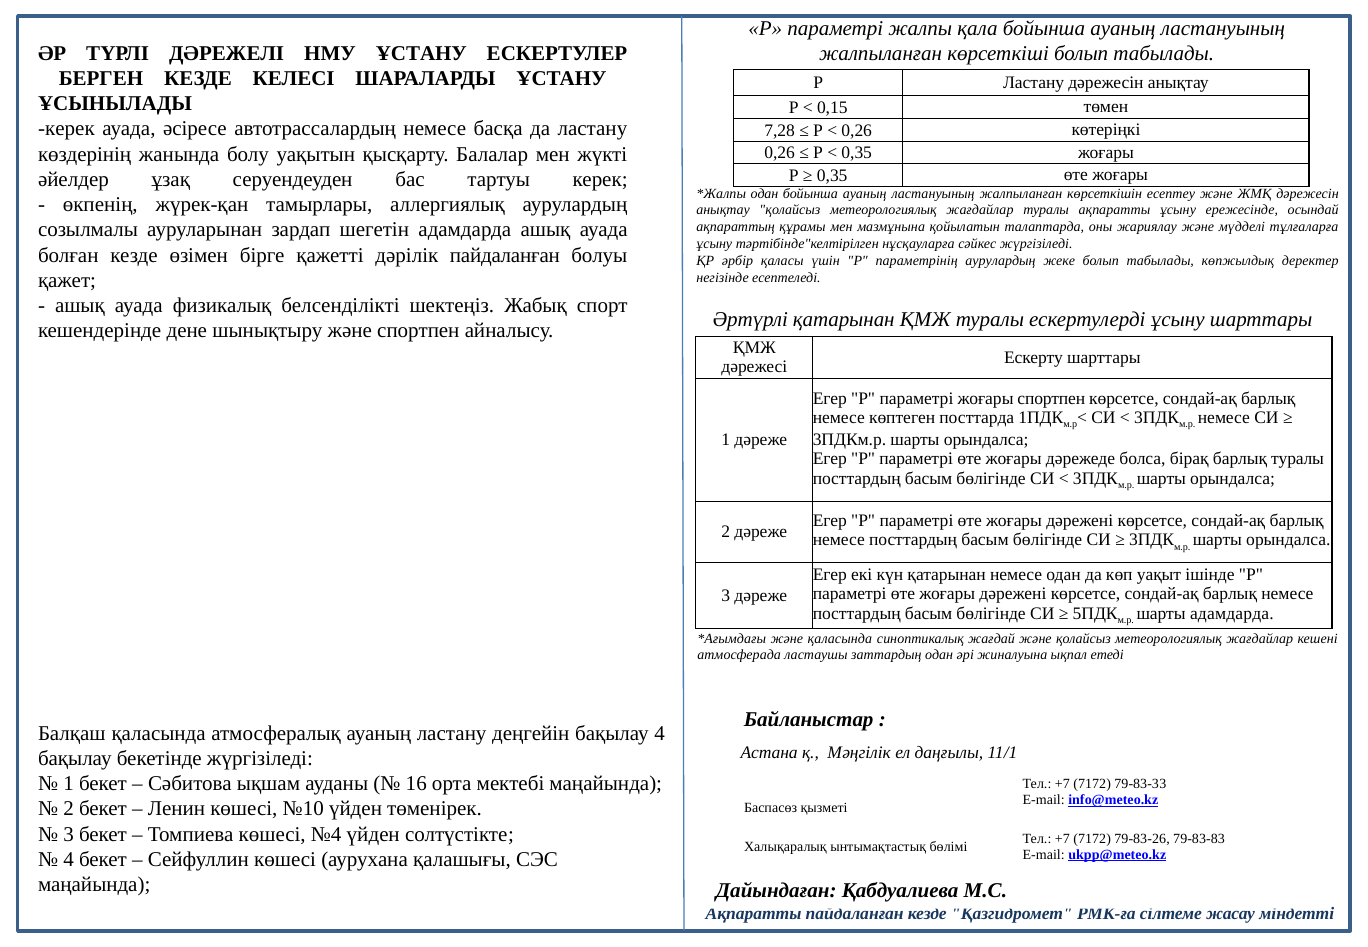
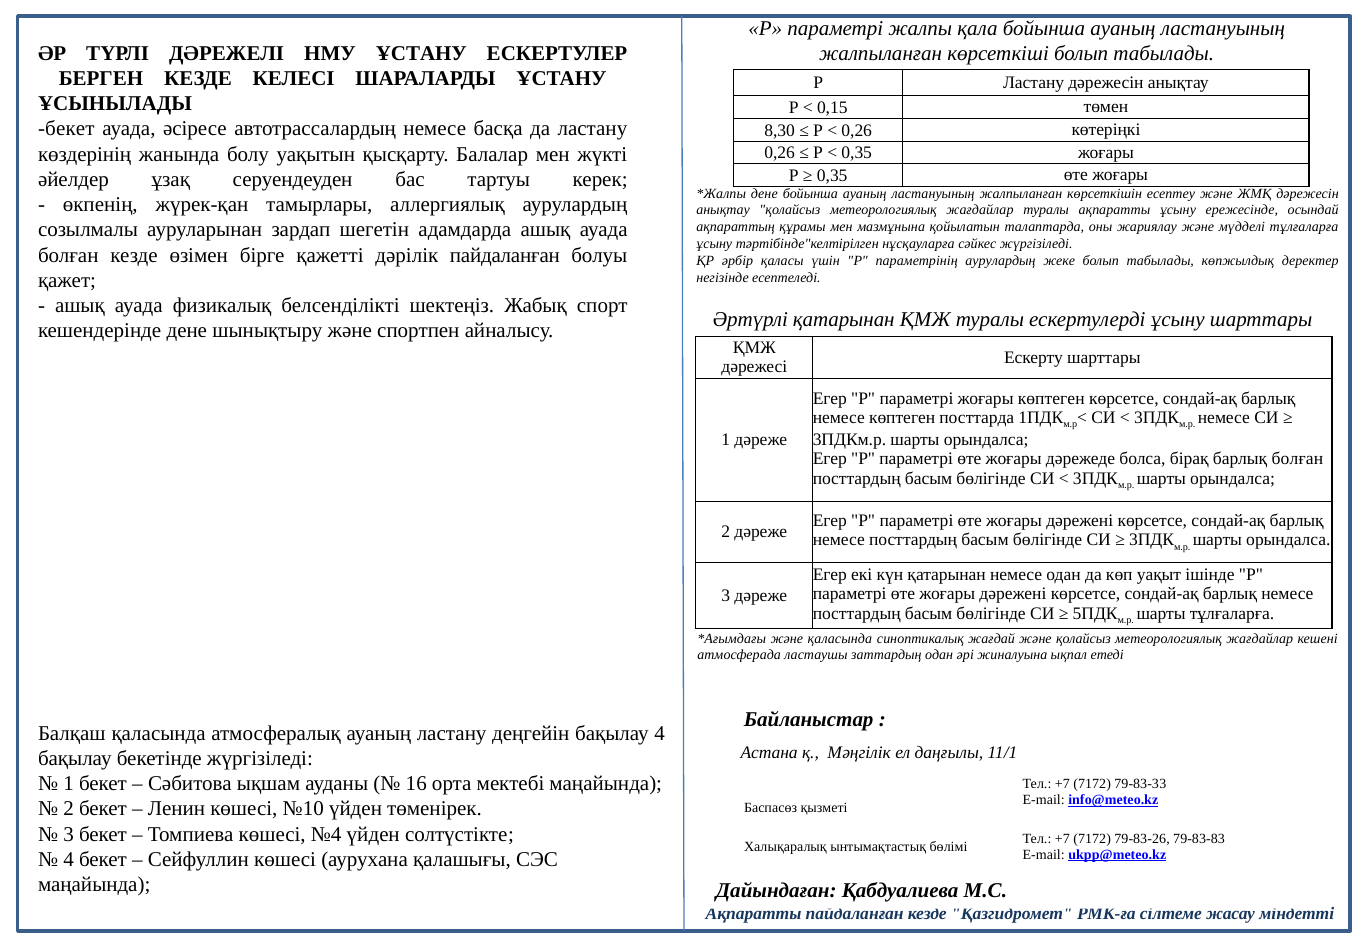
керек at (66, 129): керек -> бекет
7,28: 7,28 -> 8,30
одан at (764, 193): одан -> дене
жоғары спортпен: спортпен -> көптеген
барлық туралы: туралы -> болған
шарты адамдарда: адамдарда -> тұлғаларға
